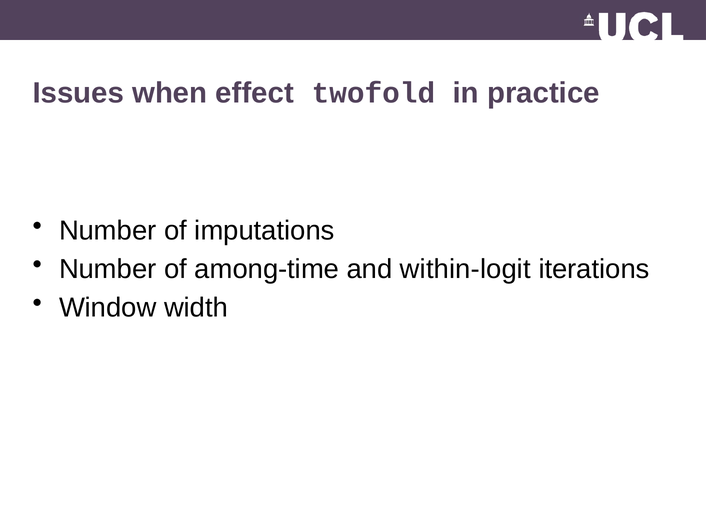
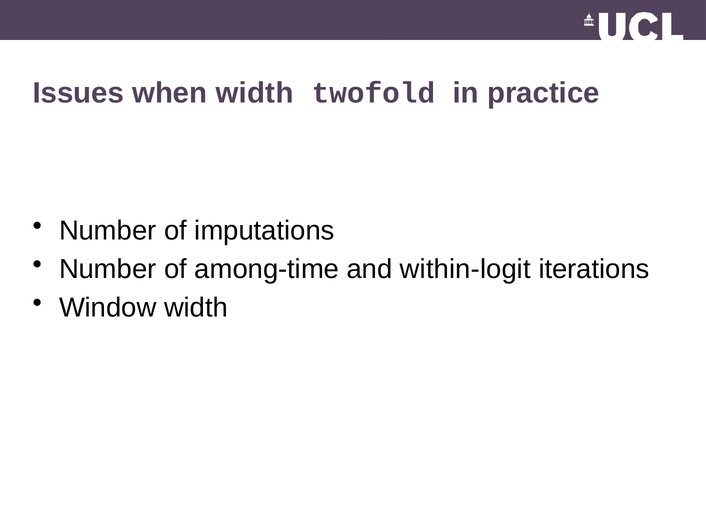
when effect: effect -> width
